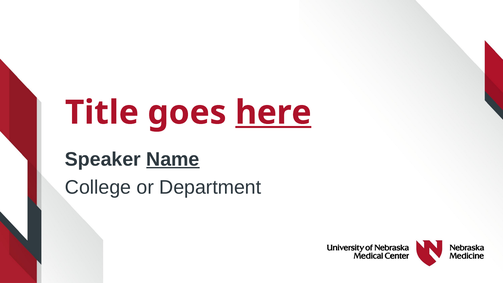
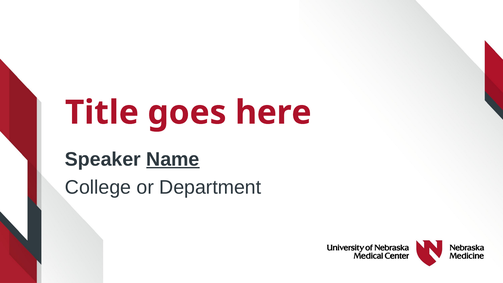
here underline: present -> none
